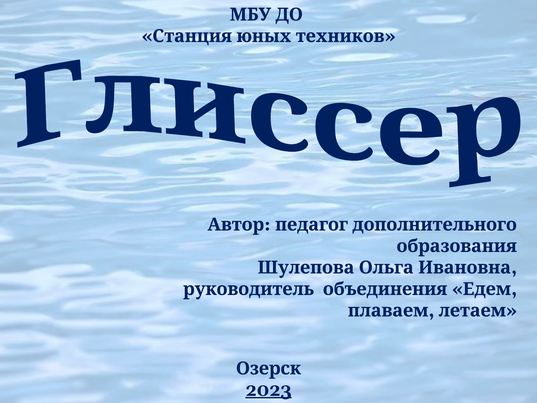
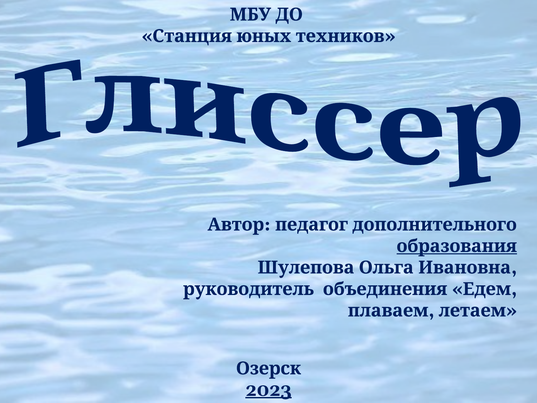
образования underline: none -> present
